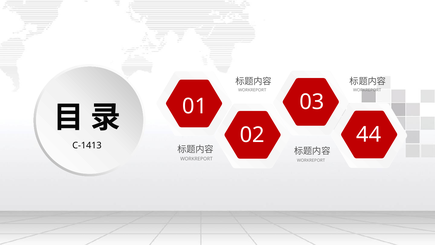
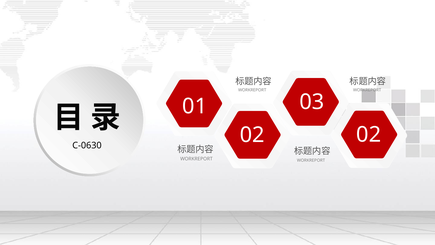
02 44: 44 -> 02
C-1413: C-1413 -> C-0630
